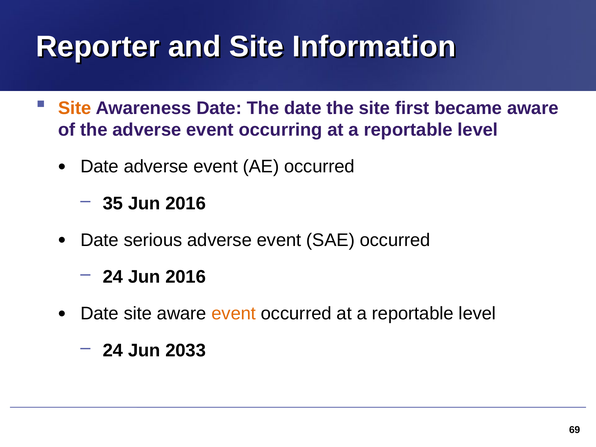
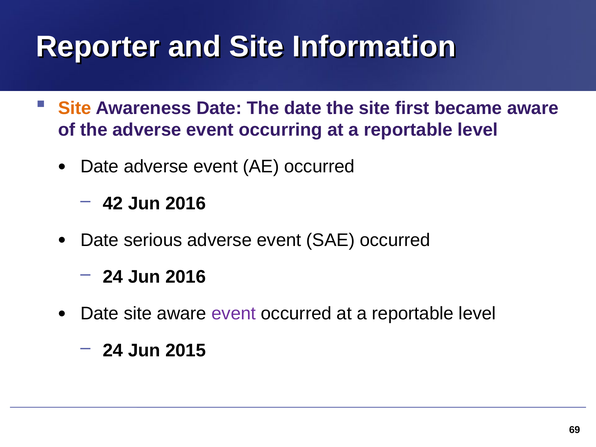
35: 35 -> 42
event at (234, 314) colour: orange -> purple
2033: 2033 -> 2015
